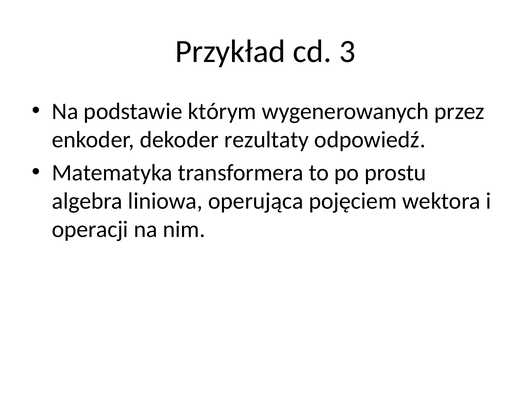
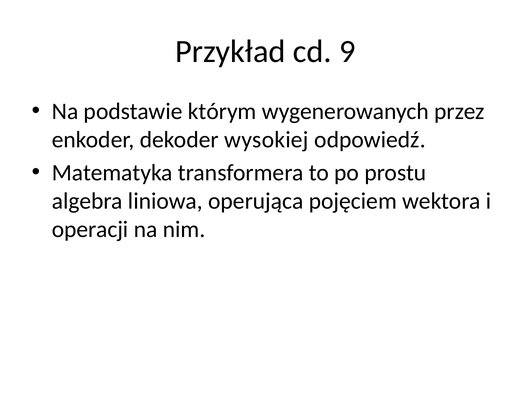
3: 3 -> 9
rezultaty: rezultaty -> wysokiej
